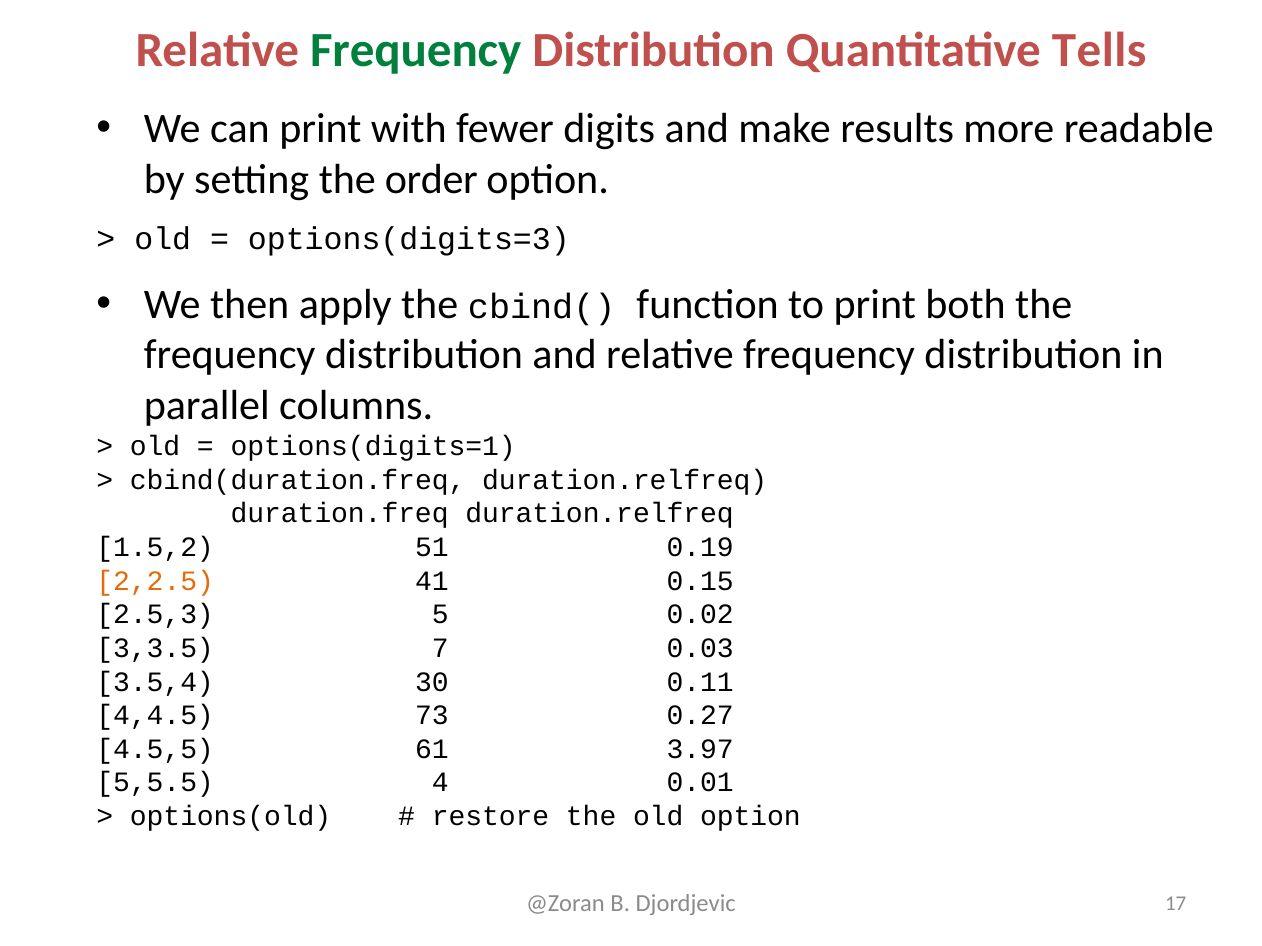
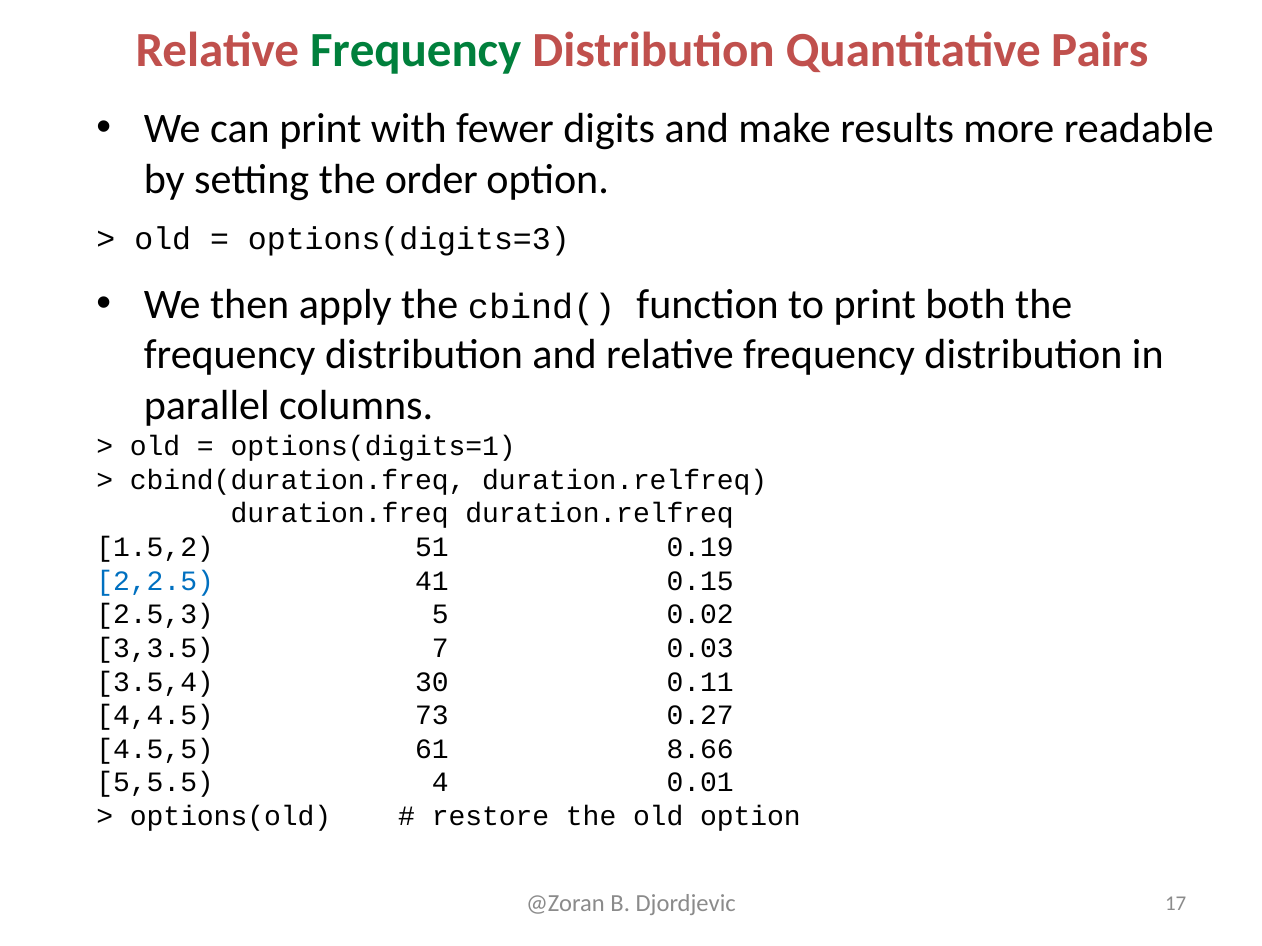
Tells: Tells -> Pairs
2,2.5 colour: orange -> blue
3.97: 3.97 -> 8.66
